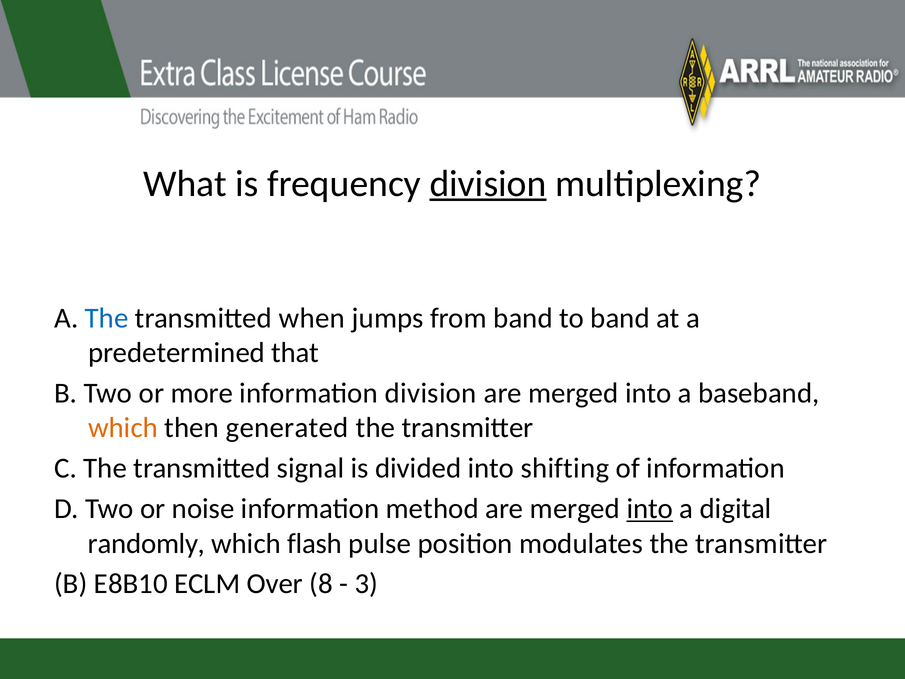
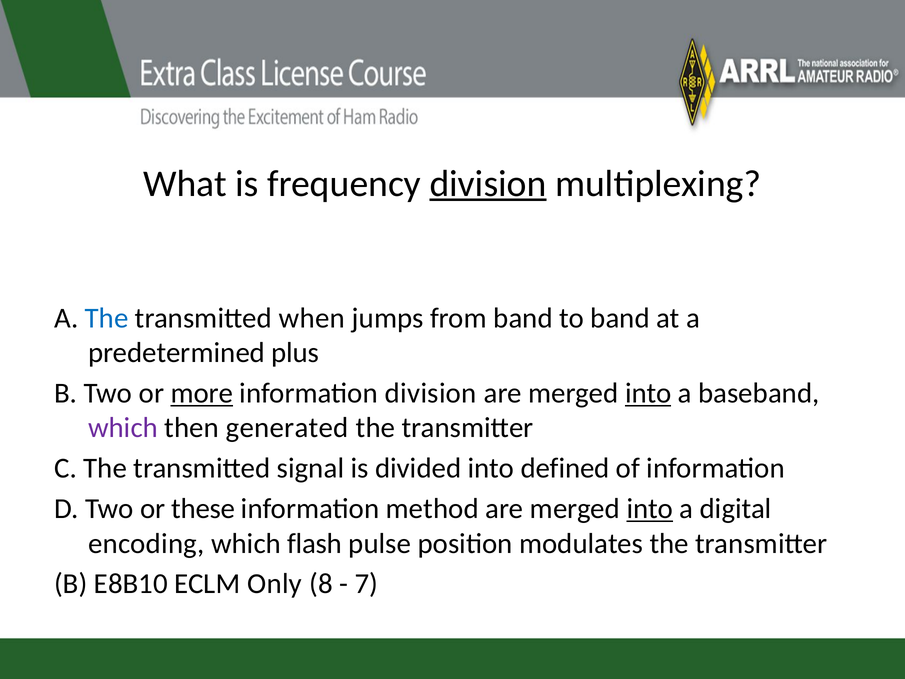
that: that -> plus
more underline: none -> present
into at (648, 393) underline: none -> present
which at (123, 428) colour: orange -> purple
shifting: shifting -> defined
noise: noise -> these
randomly: randomly -> encoding
Over: Over -> Only
3: 3 -> 7
